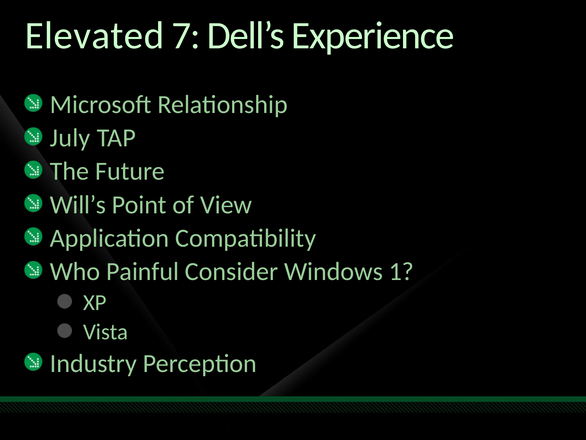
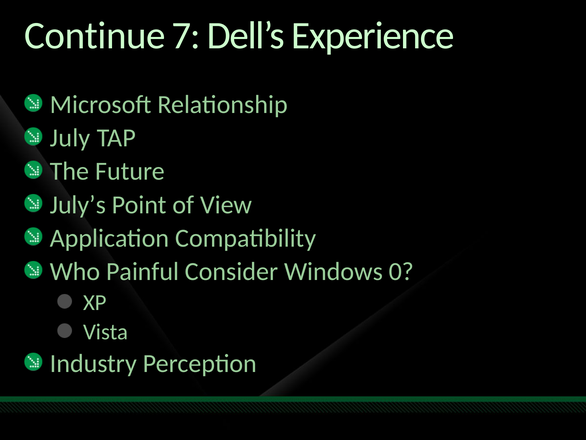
Elevated: Elevated -> Continue
Will’s: Will’s -> July’s
1: 1 -> 0
